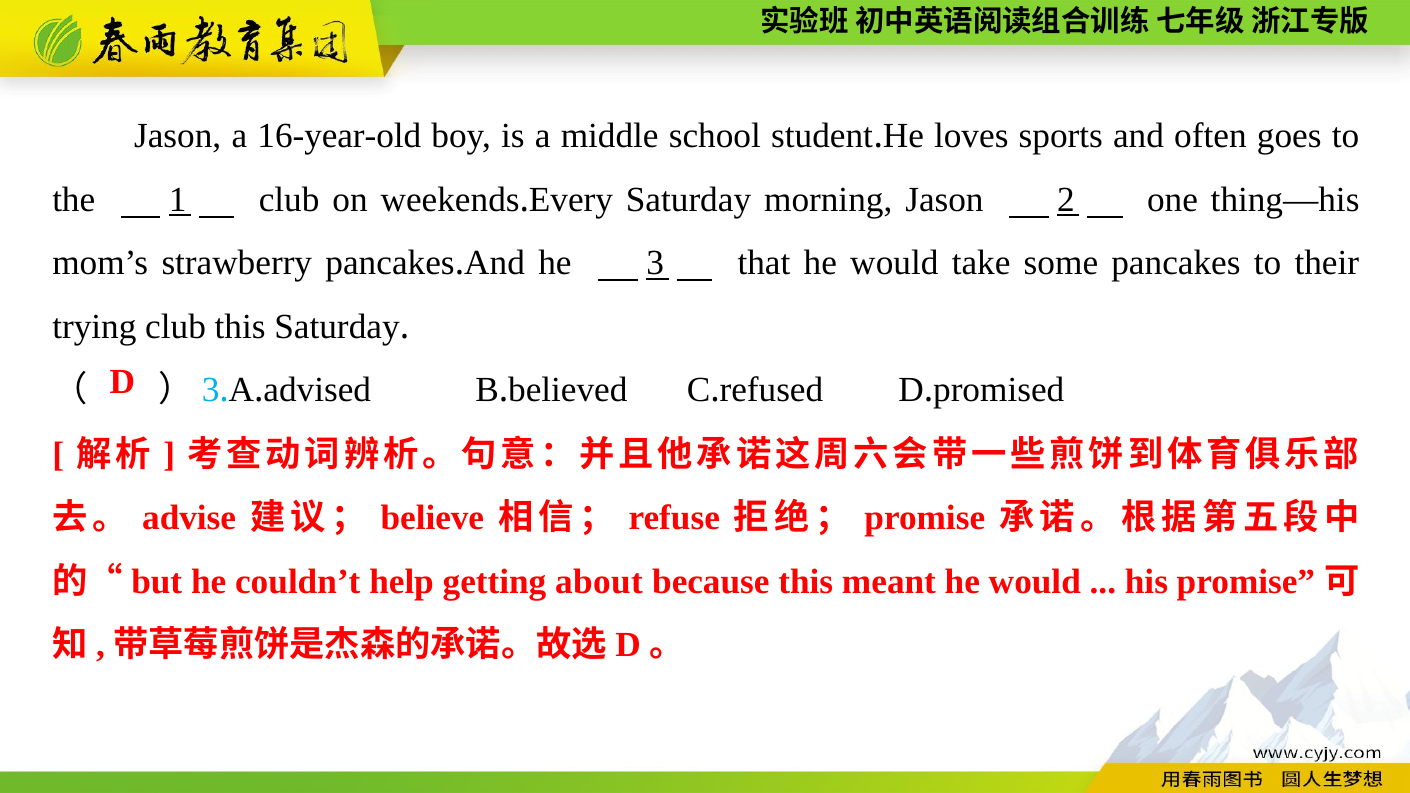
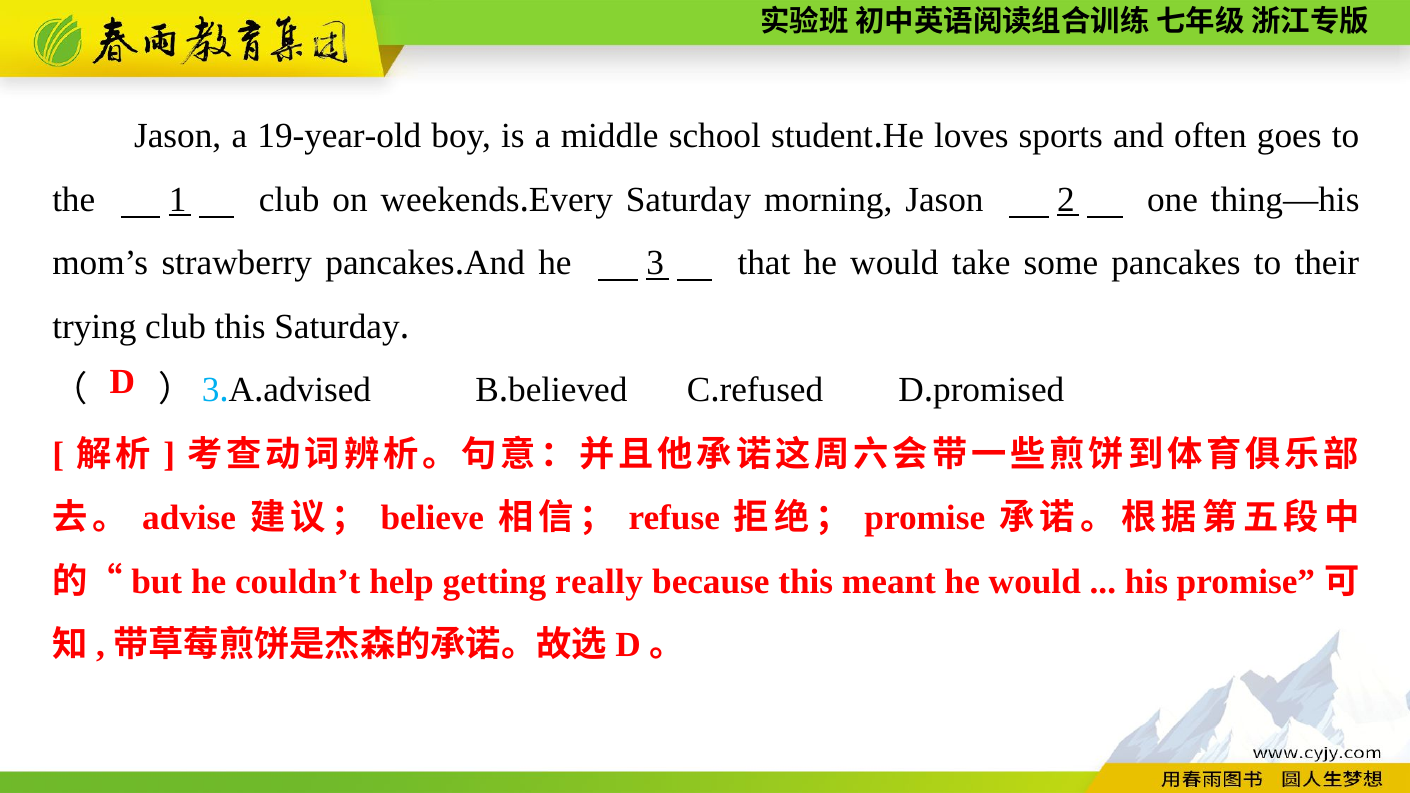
16-year-old: 16-year-old -> 19-year-old
about: about -> really
